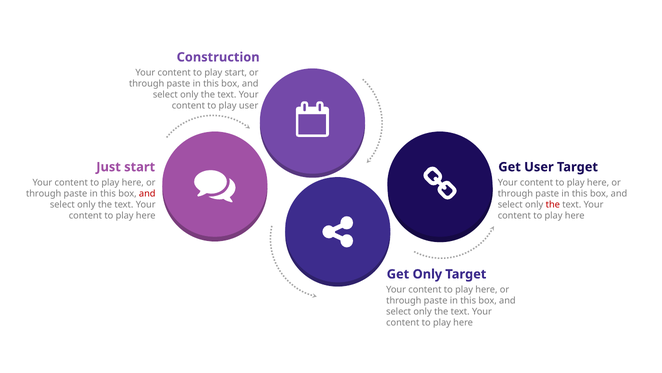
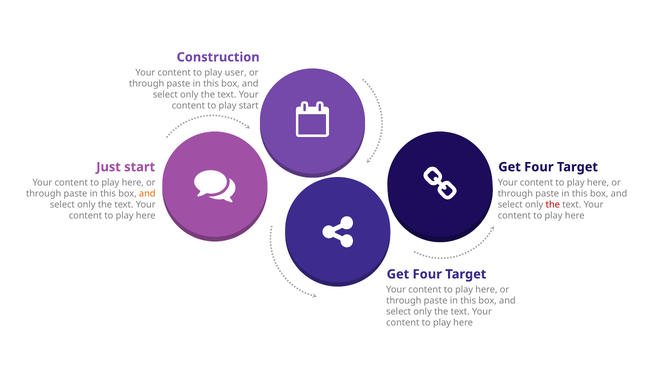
play start: start -> user
play user: user -> start
User at (539, 167): User -> Four
and at (147, 193) colour: red -> orange
Only at (427, 274): Only -> Four
